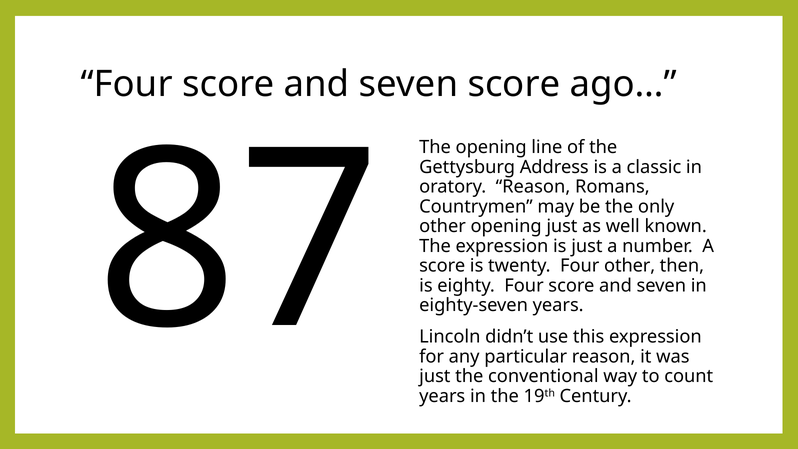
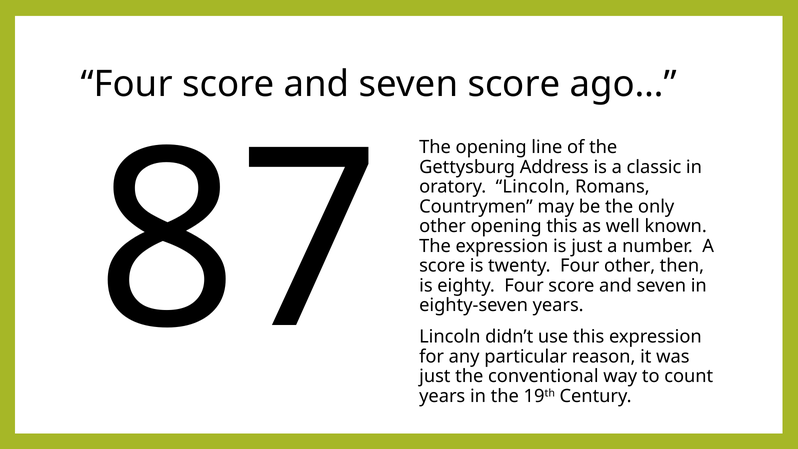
oratory Reason: Reason -> Lincoln
opening just: just -> this
